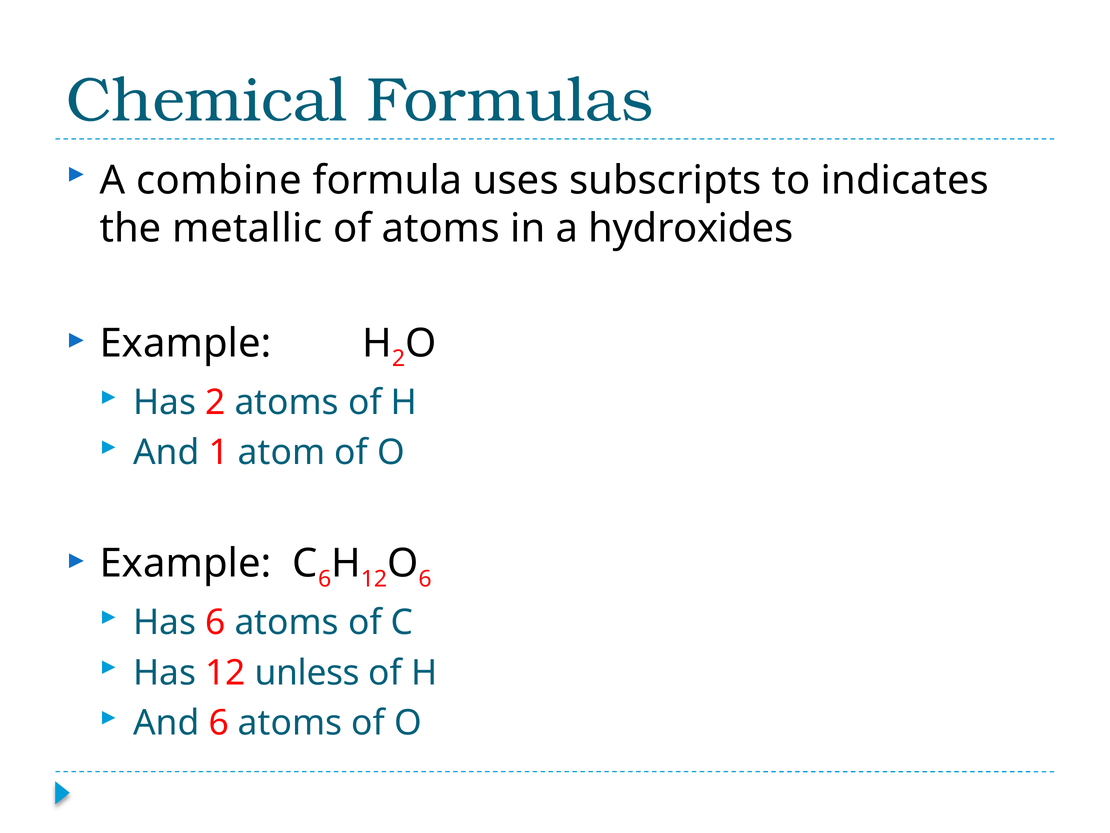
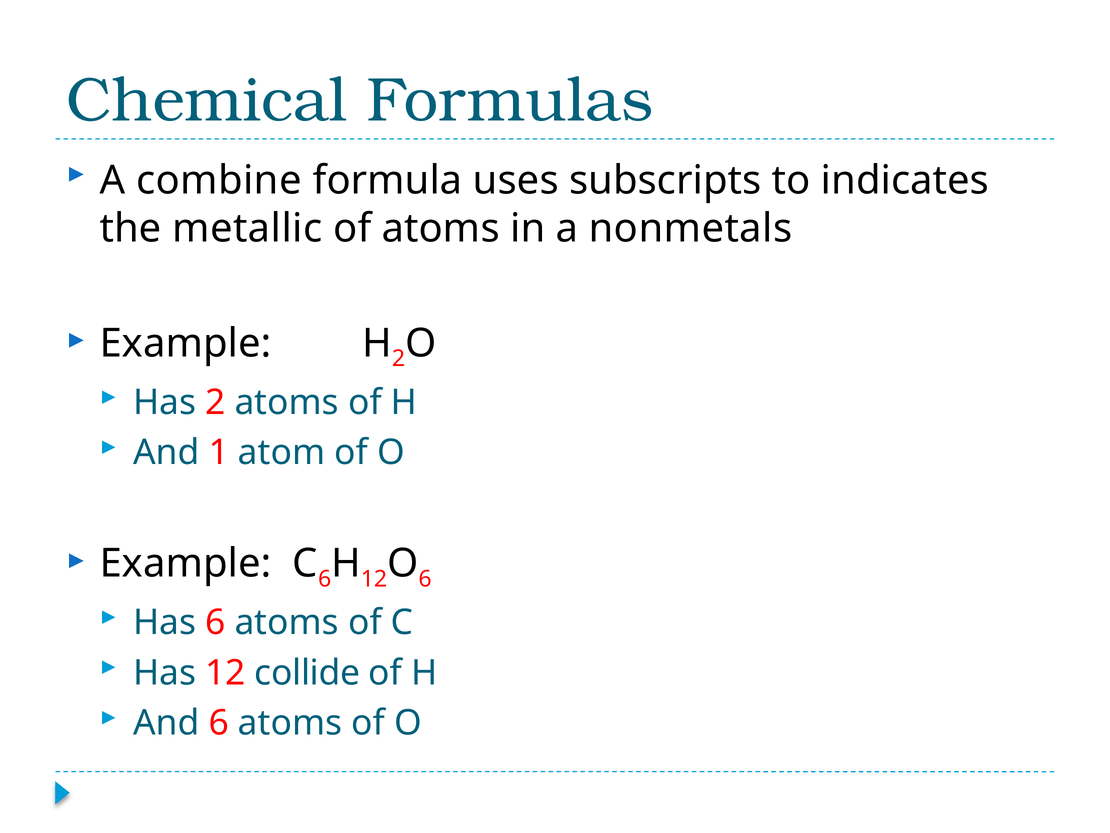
hydroxides: hydroxides -> nonmetals
unless: unless -> collide
